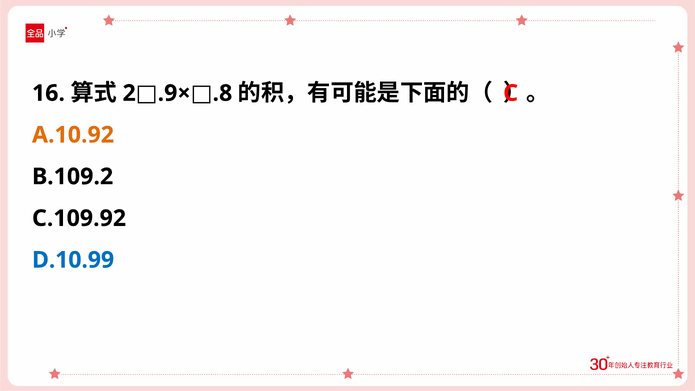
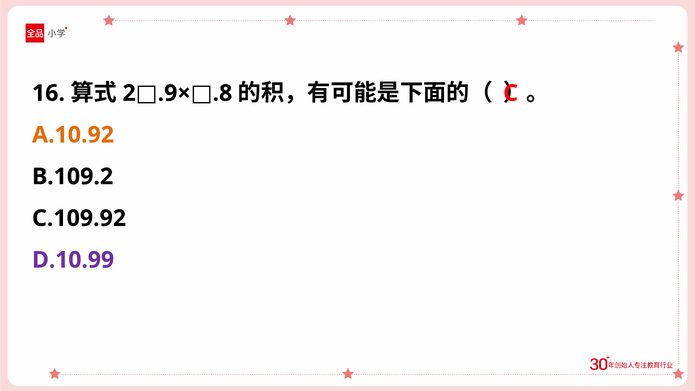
D.10.99 colour: blue -> purple
